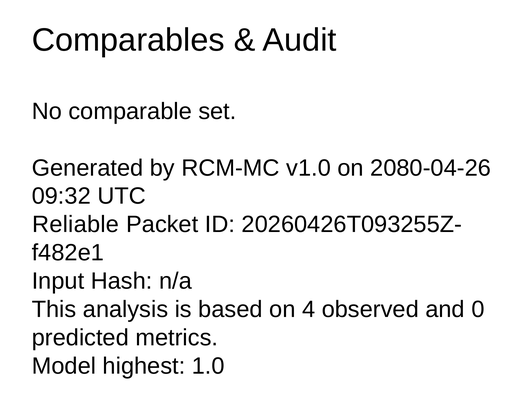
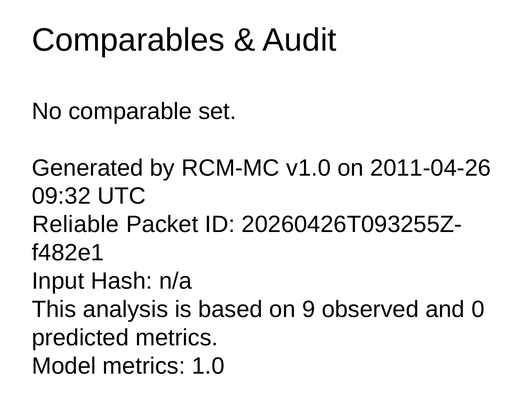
2080-04-26: 2080-04-26 -> 2011-04-26
4: 4 -> 9
Model highest: highest -> metrics
